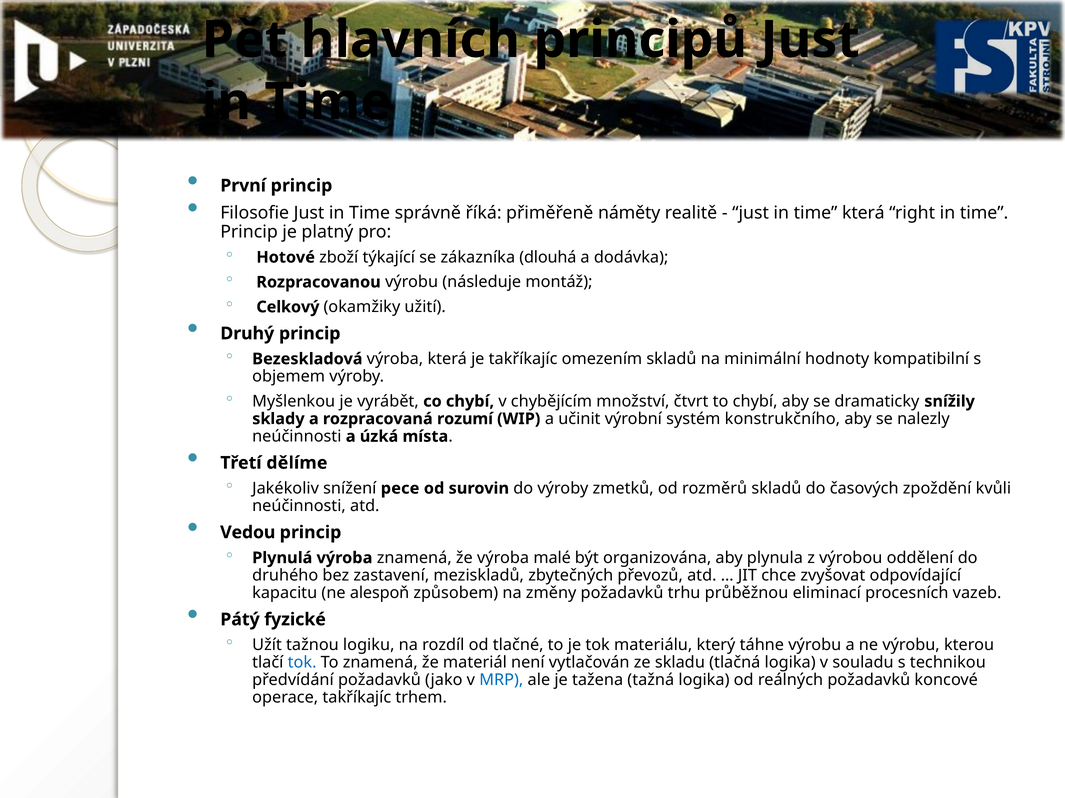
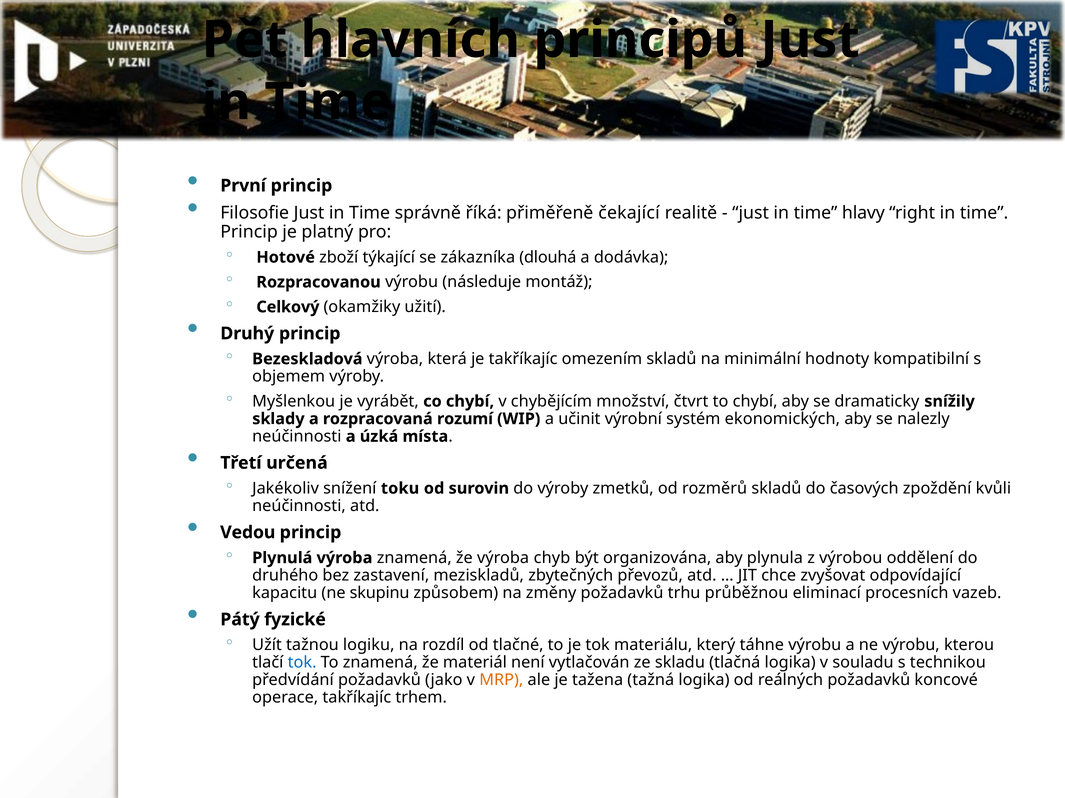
náměty: náměty -> čekající
time která: která -> hlavy
konstrukčního: konstrukčního -> ekonomických
dělíme: dělíme -> určená
pece: pece -> toku
malé: malé -> chyb
alespoň: alespoň -> skupinu
MRP colour: blue -> orange
